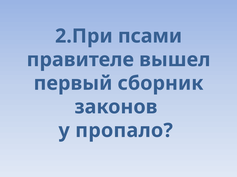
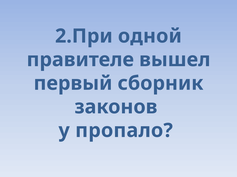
псами: псами -> одной
